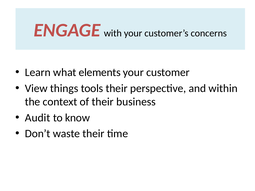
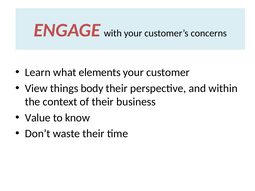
tools: tools -> body
Audit: Audit -> Value
